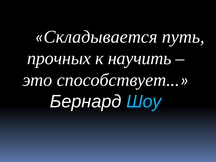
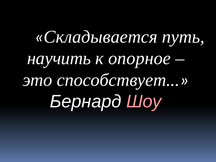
прочных: прочных -> научить
научить: научить -> опорное
Шоу colour: light blue -> pink
